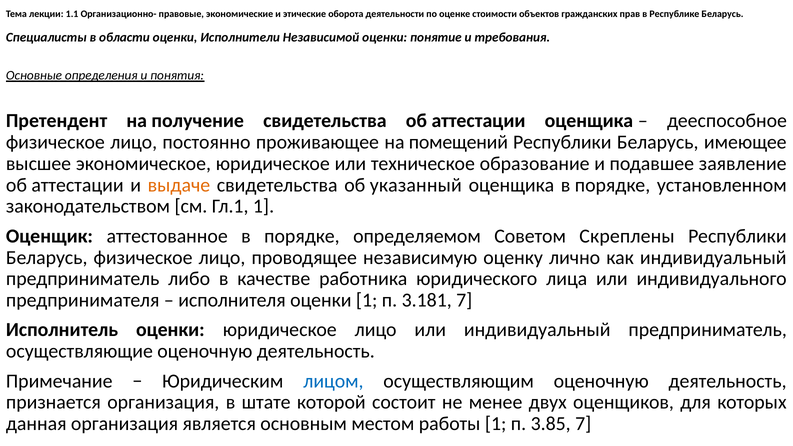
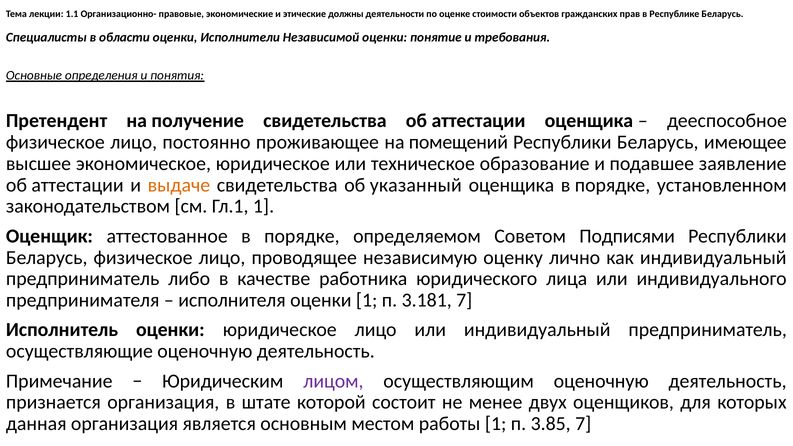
оборота: оборота -> должны
Скреплены: Скреплены -> Подписями
лицом colour: blue -> purple
